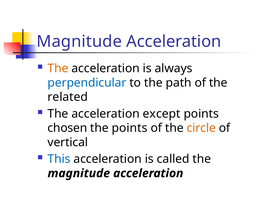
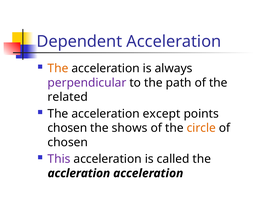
Magnitude at (79, 42): Magnitude -> Dependent
perpendicular colour: blue -> purple
the points: points -> shows
vertical at (68, 143): vertical -> chosen
This colour: blue -> purple
magnitude at (79, 174): magnitude -> accleration
